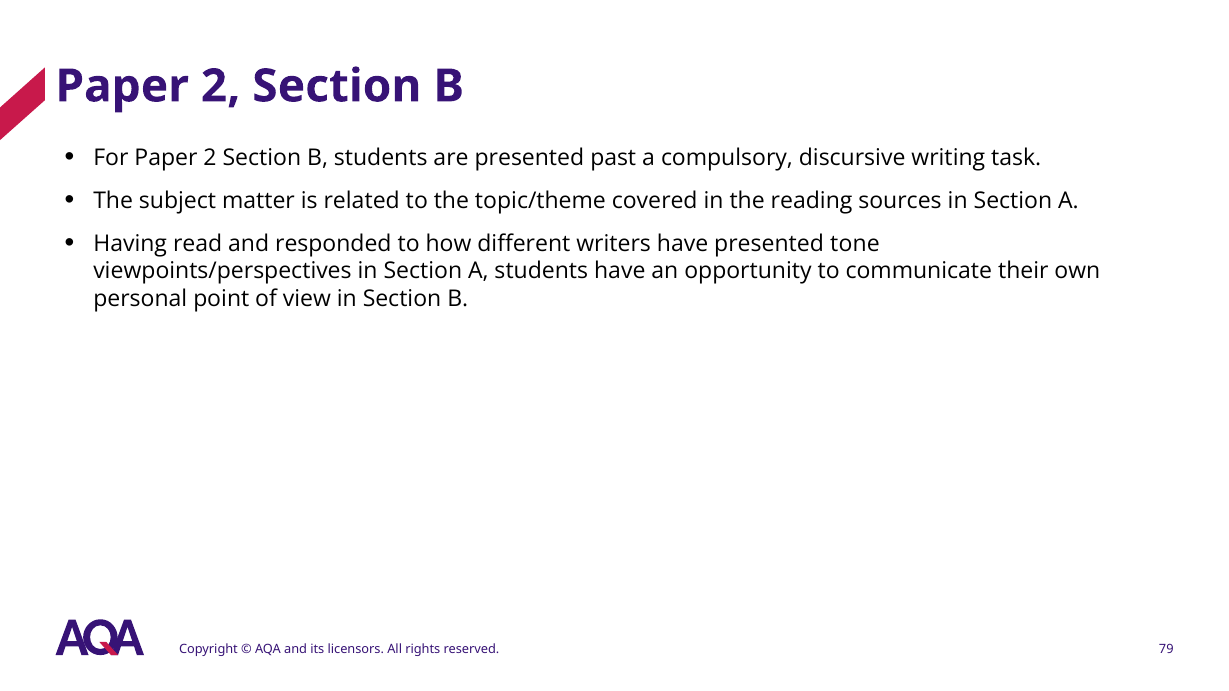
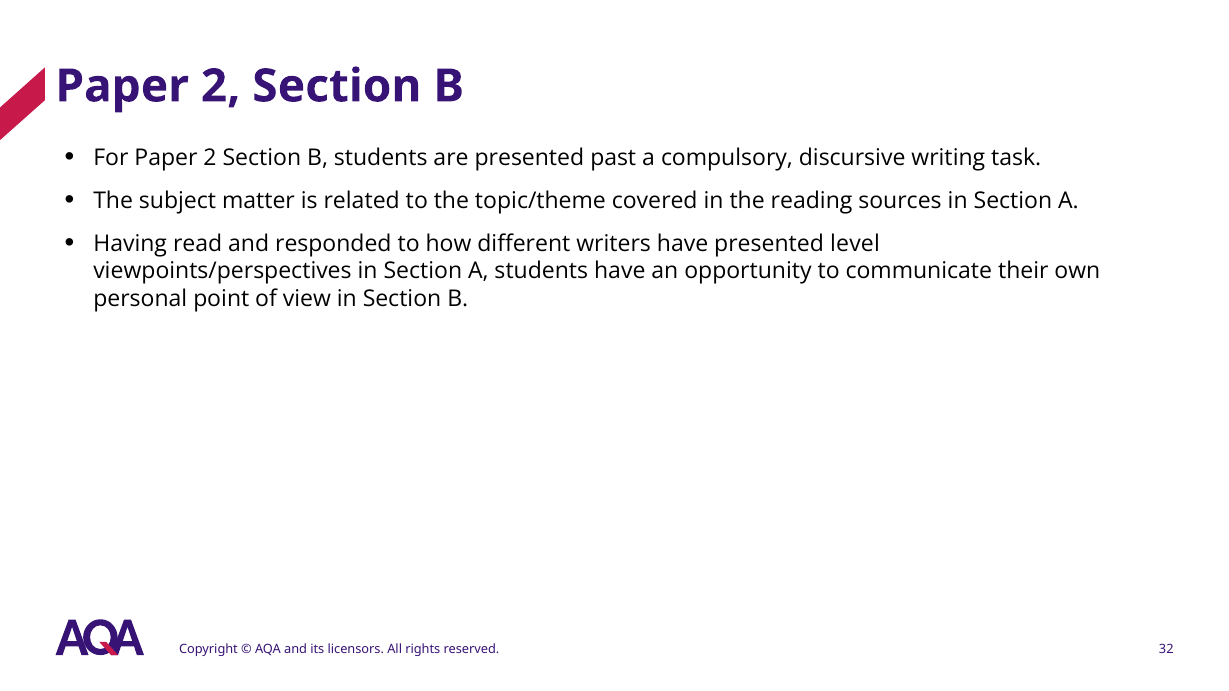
tone: tone -> level
79: 79 -> 32
